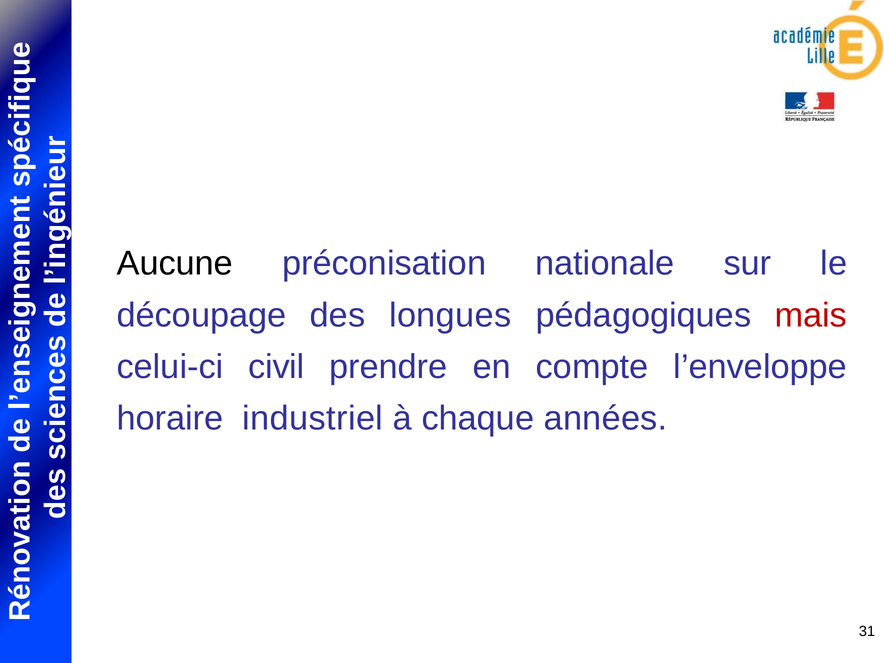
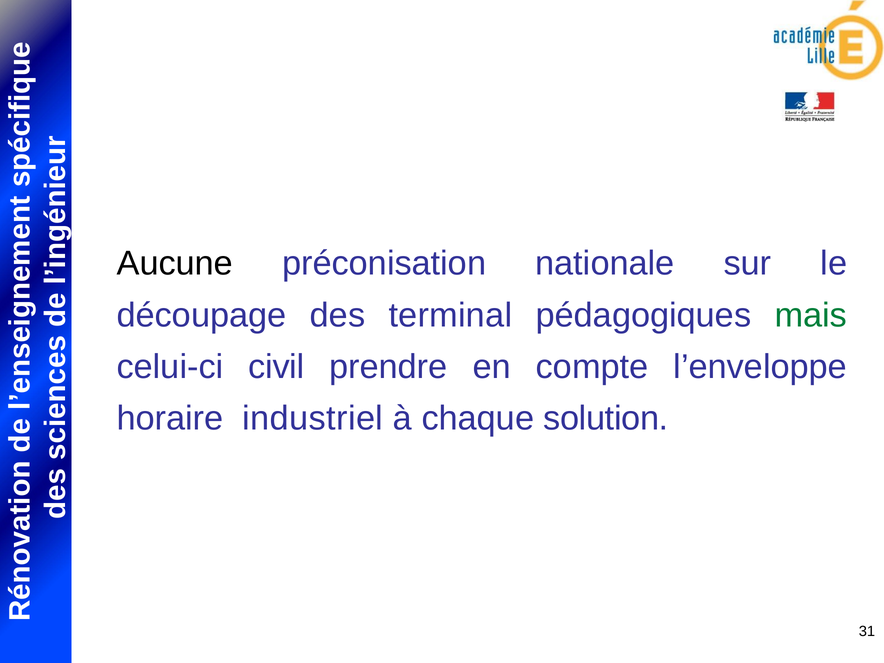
longues: longues -> terminal
mais colour: red -> green
années: années -> solution
